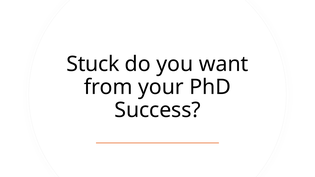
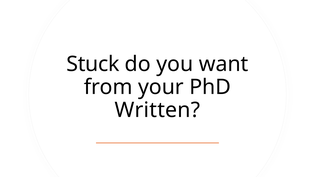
Success: Success -> Written
